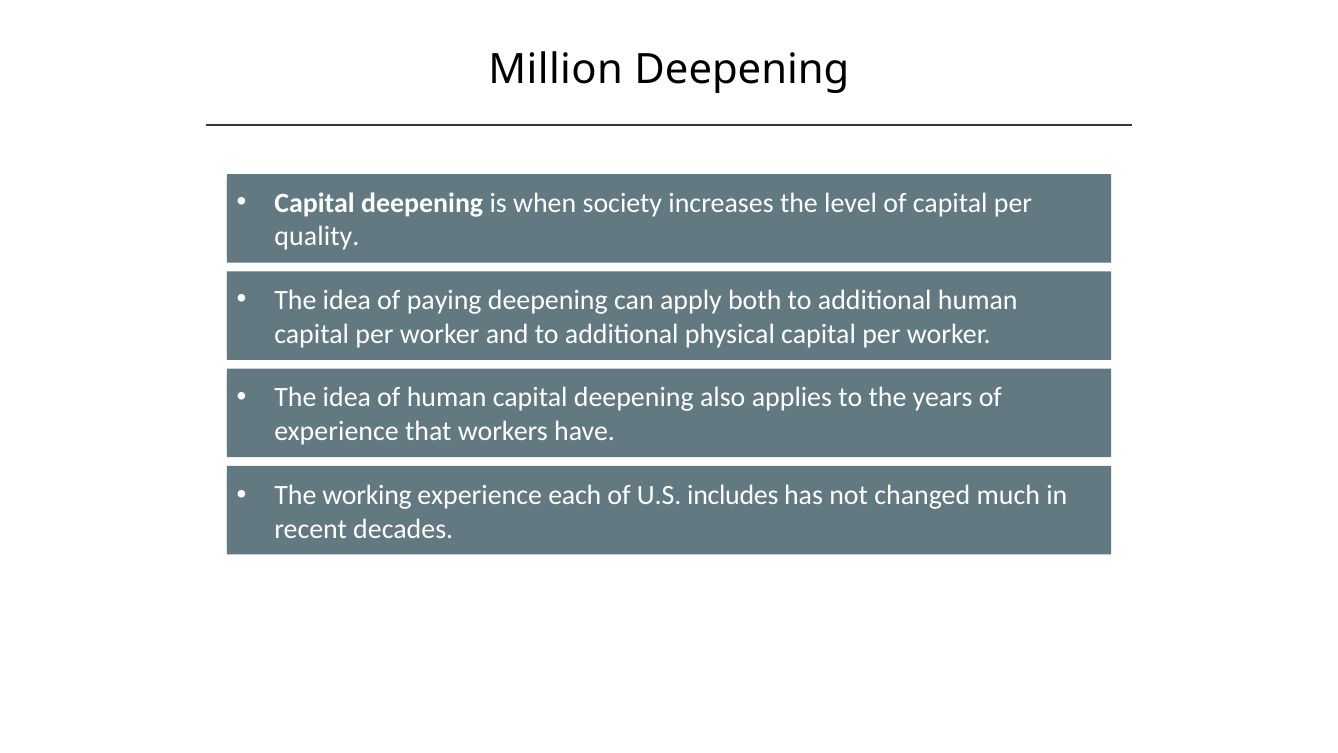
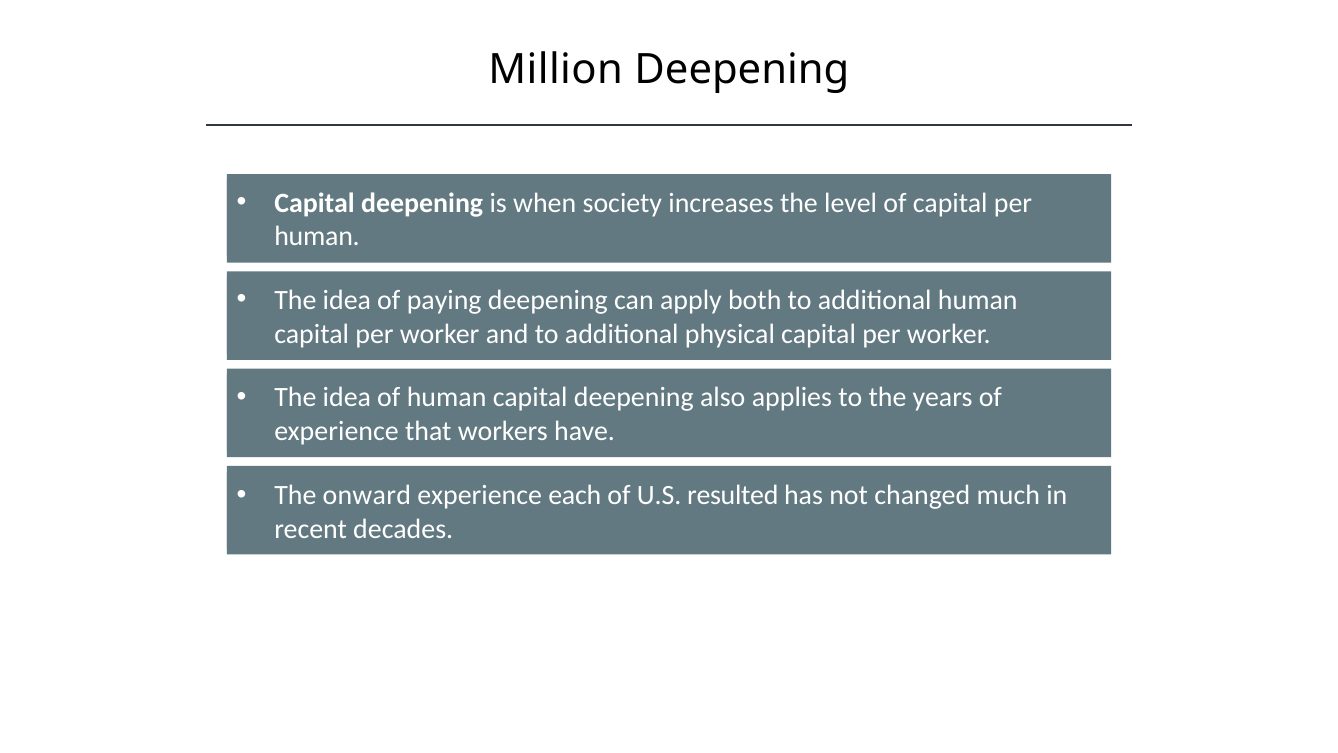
quality at (317, 236): quality -> human
working: working -> onward
includes: includes -> resulted
